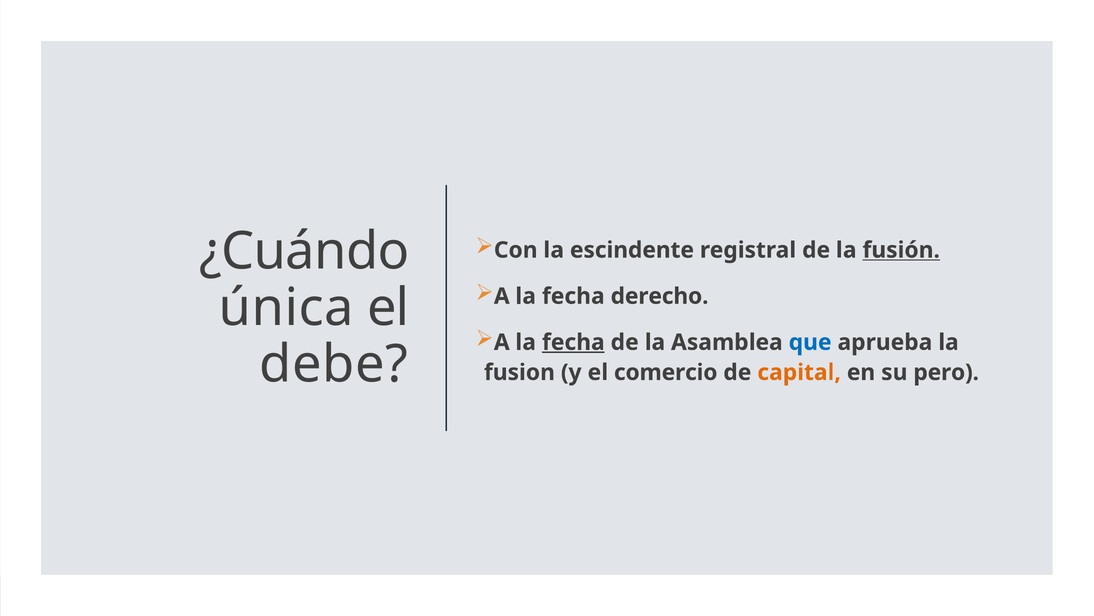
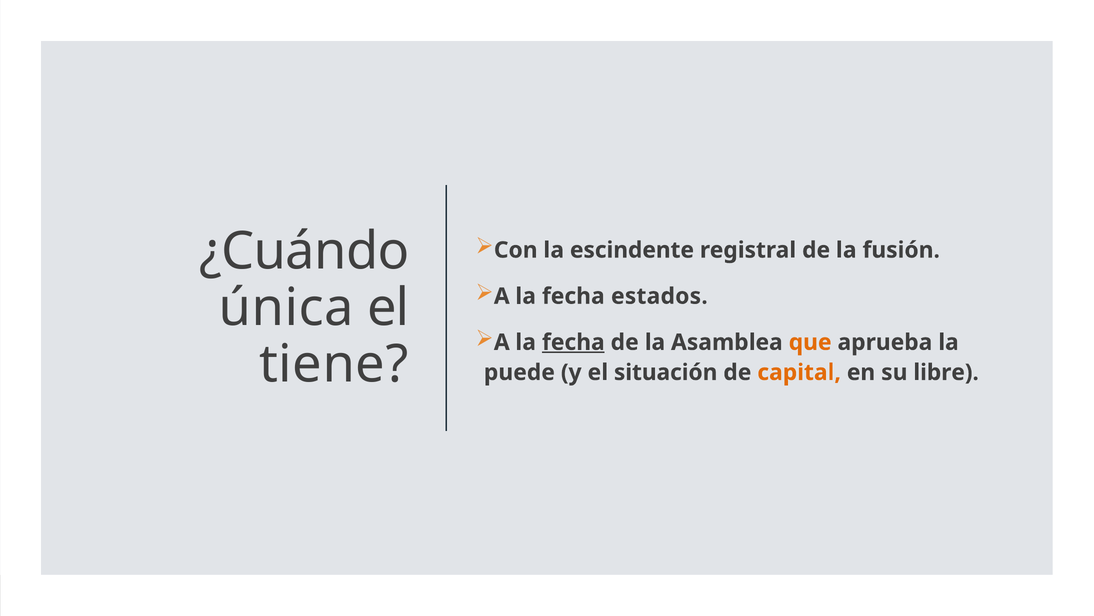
fusión underline: present -> none
derecho: derecho -> estados
que colour: blue -> orange
debe: debe -> tiene
fusion: fusion -> puede
comercio: comercio -> situación
pero: pero -> libre
